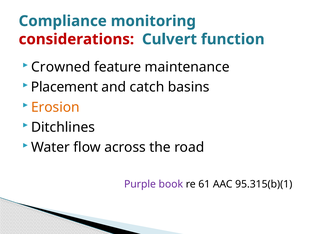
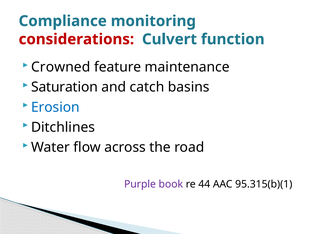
Placement: Placement -> Saturation
Erosion colour: orange -> blue
61: 61 -> 44
